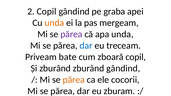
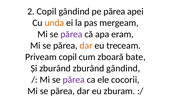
pe graba: graba -> părea
apa unda: unda -> eram
dar at (86, 46) colour: blue -> orange
Priveam bate: bate -> copil
zboară copil: copil -> bate
părea at (74, 80) colour: orange -> purple
